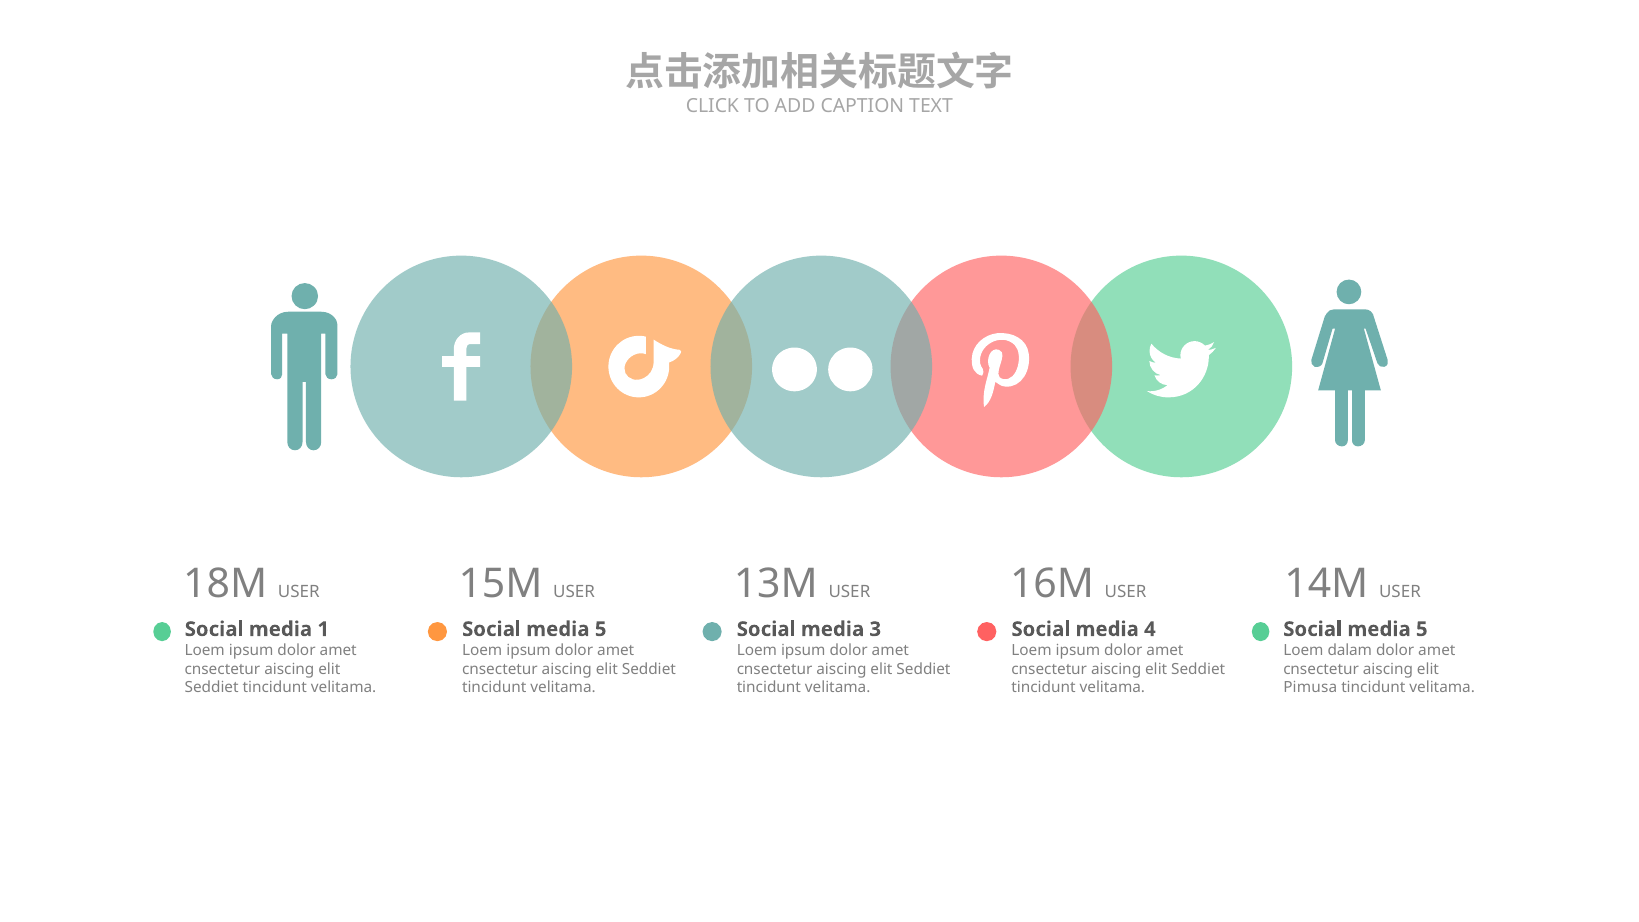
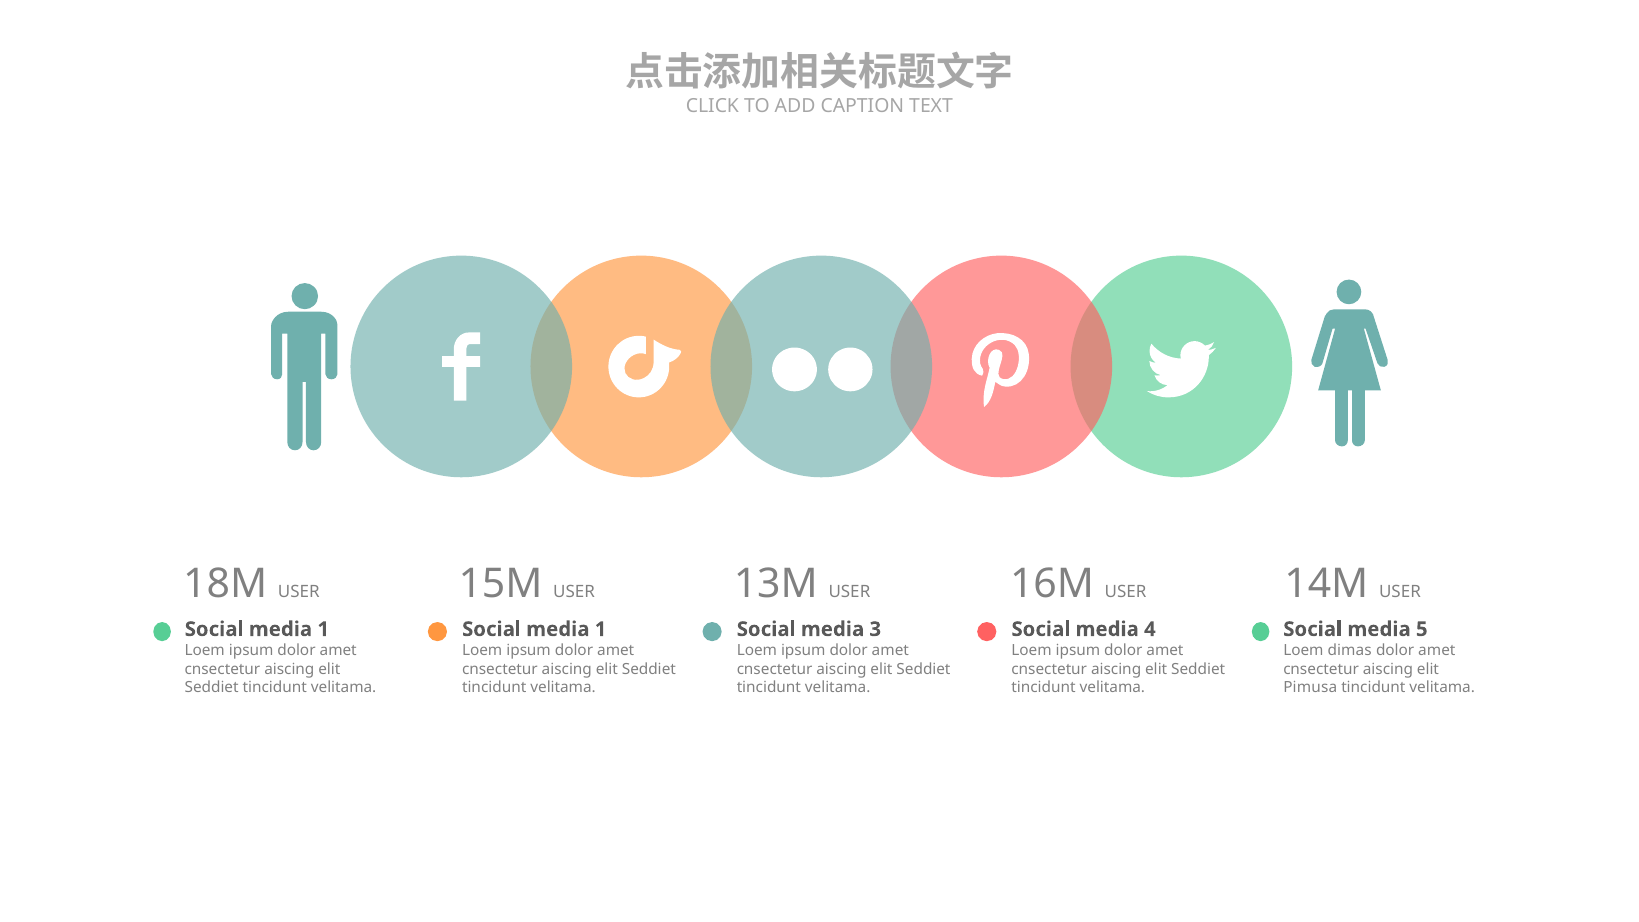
5 at (601, 629): 5 -> 1
dalam: dalam -> dimas
